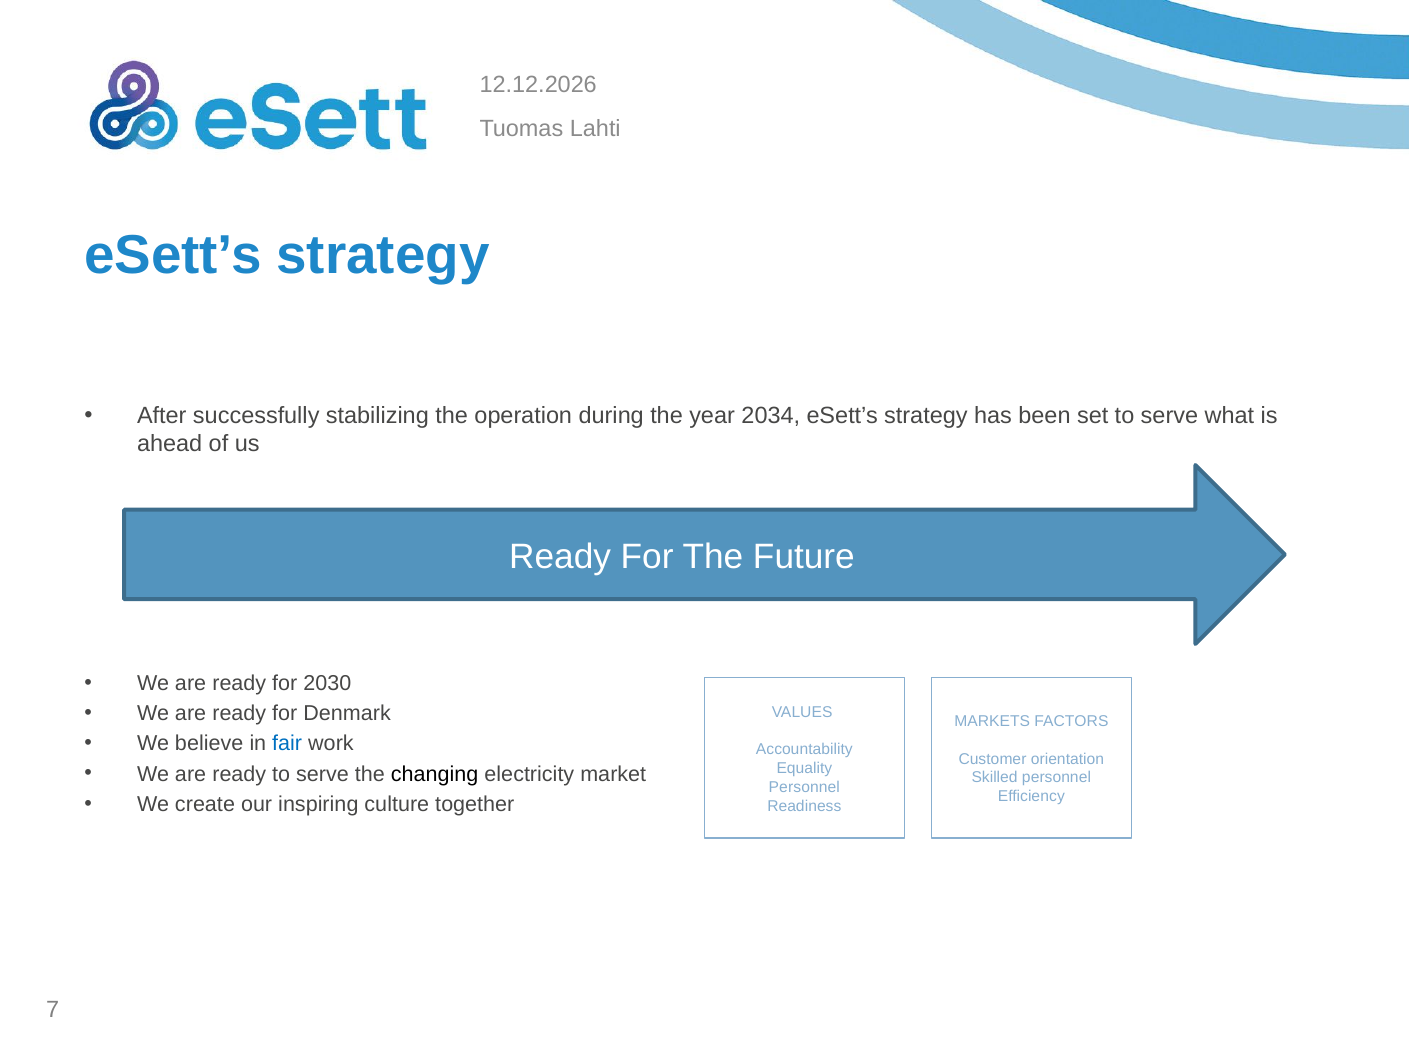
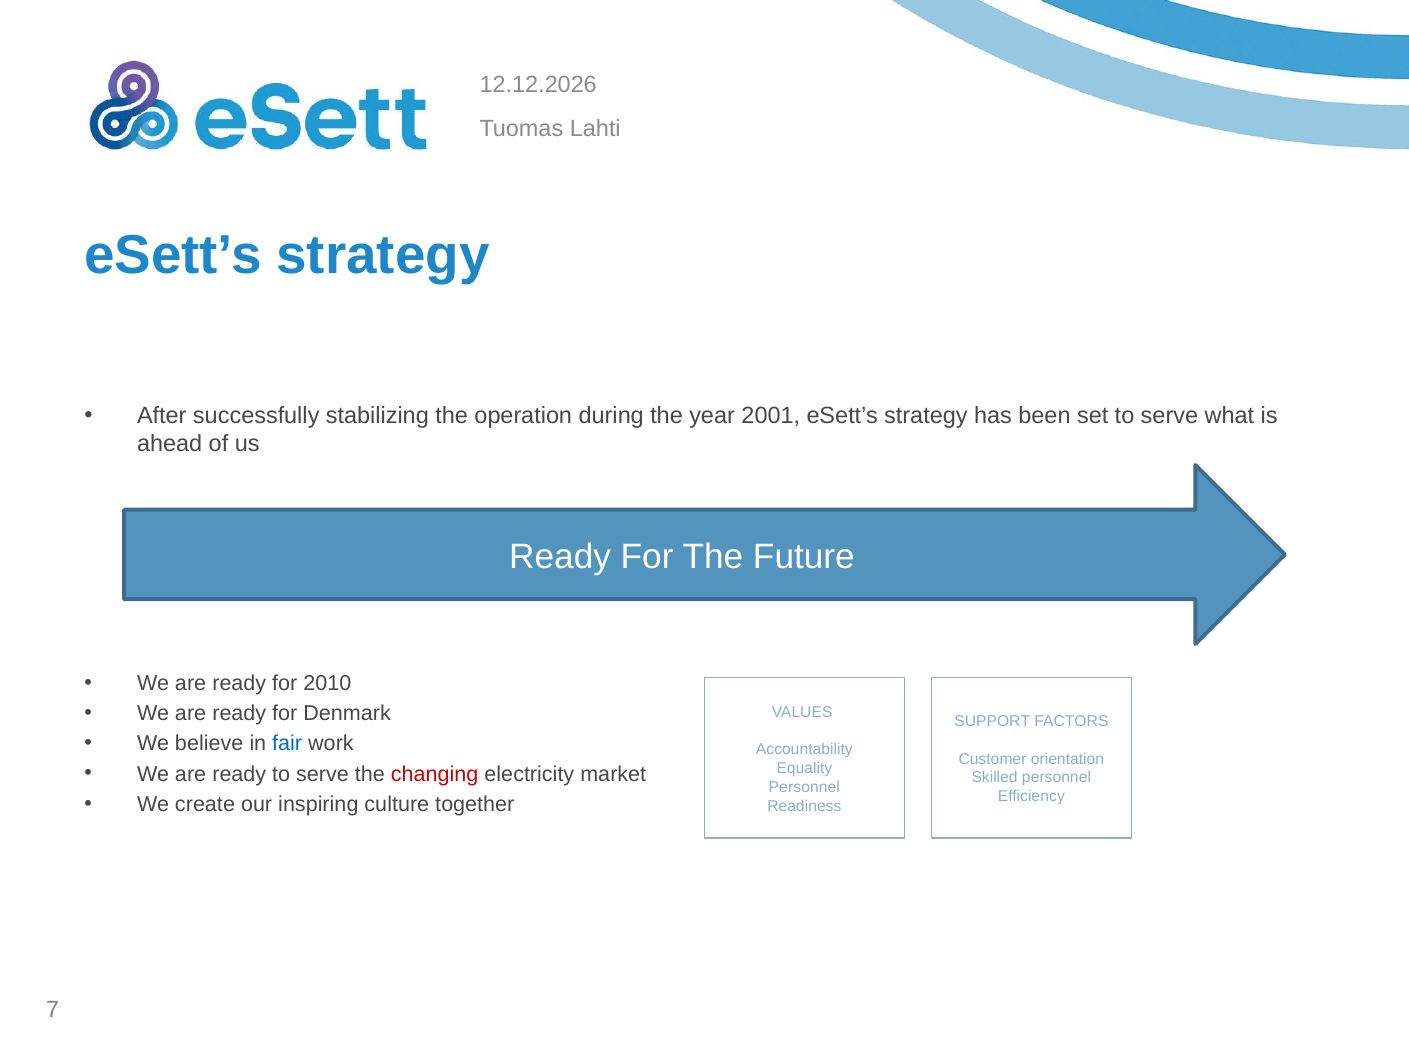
2034: 2034 -> 2001
2030: 2030 -> 2010
MARKETS: MARKETS -> SUPPORT
changing colour: black -> red
